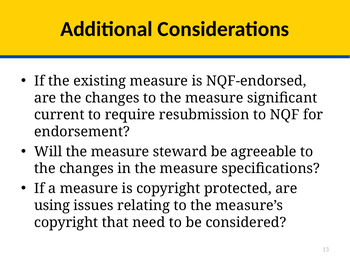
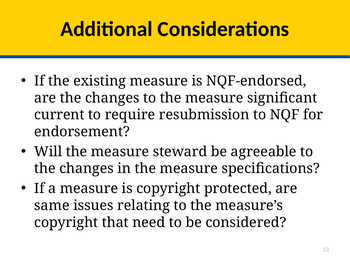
using: using -> same
